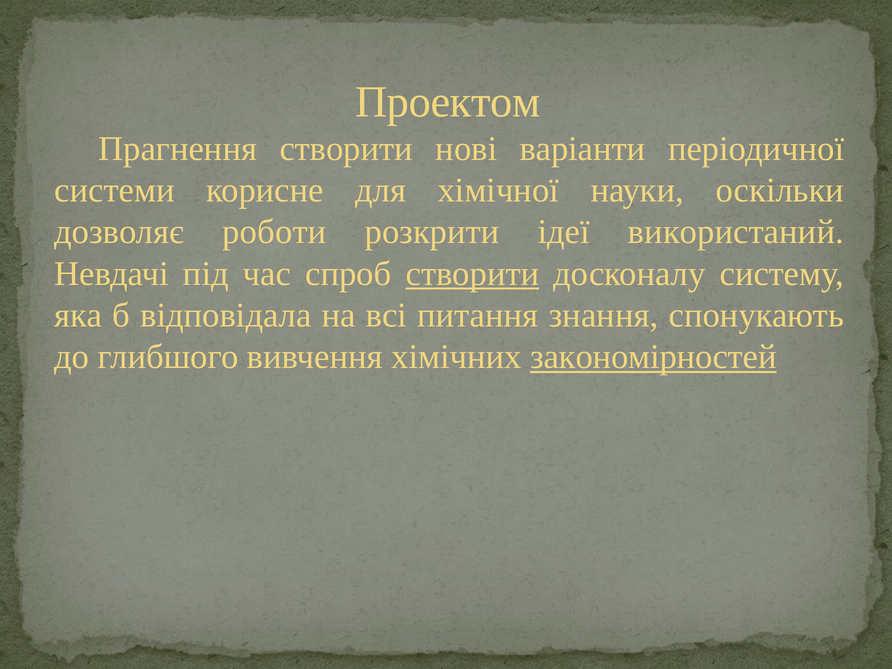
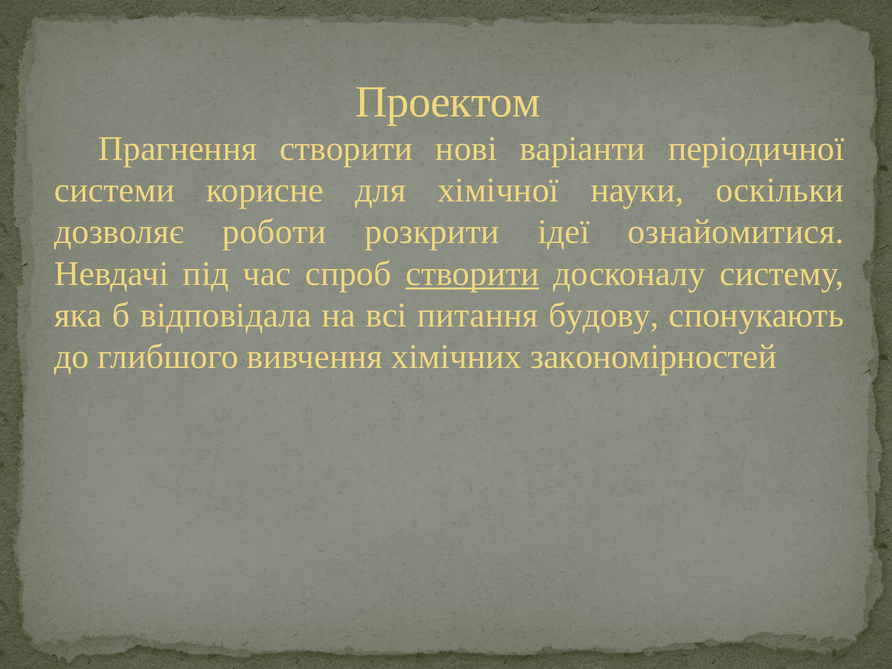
використаний: використаний -> ознайомитися
знання: знання -> будову
закономірностей underline: present -> none
